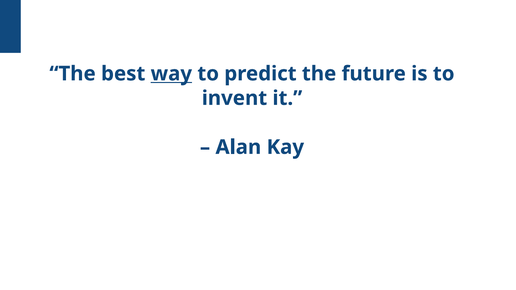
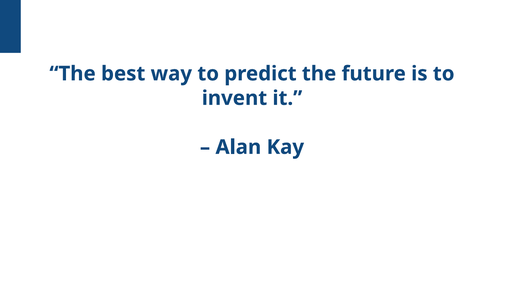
way underline: present -> none
